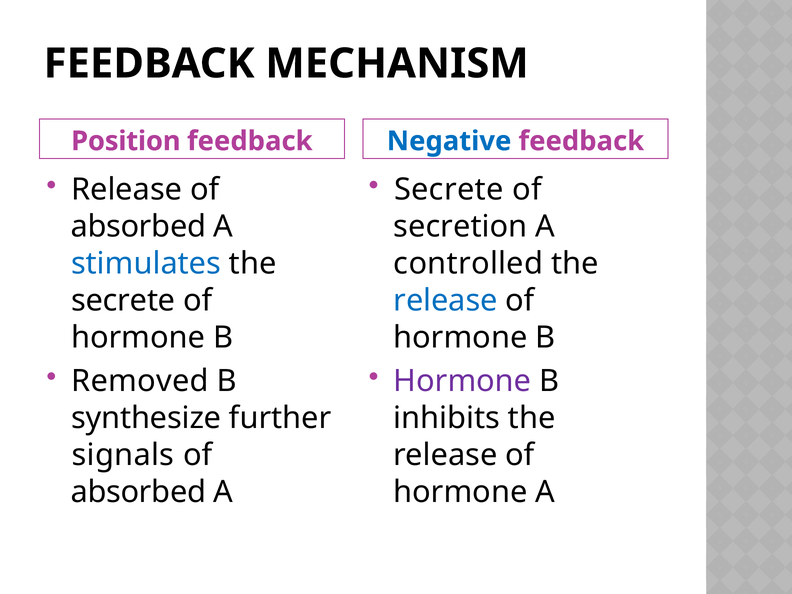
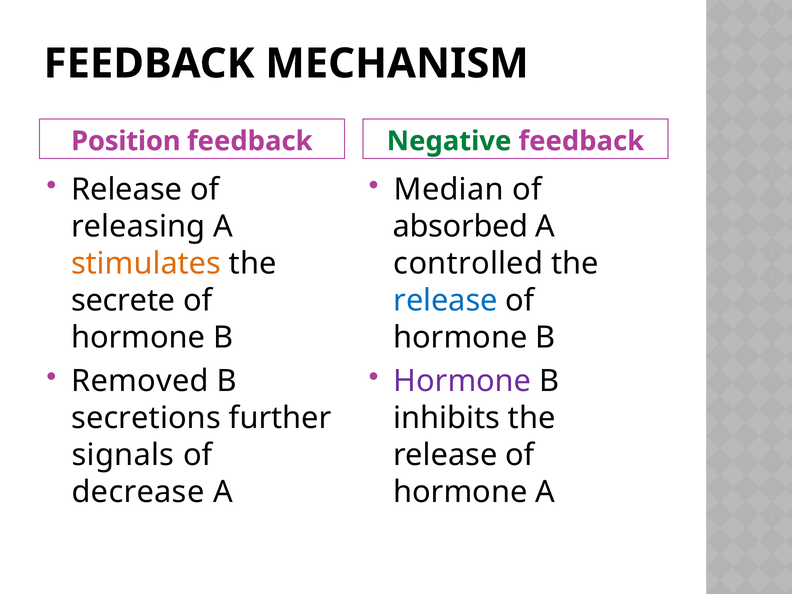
Negative colour: blue -> green
Secrete at (449, 190): Secrete -> Median
absorbed at (138, 227): absorbed -> releasing
secretion: secretion -> absorbed
stimulates colour: blue -> orange
synthesize: synthesize -> secretions
absorbed at (138, 492): absorbed -> decrease
